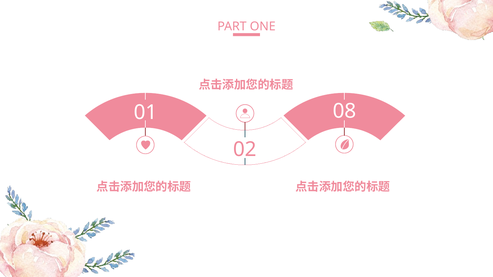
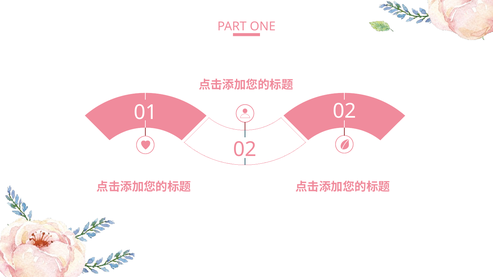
01 08: 08 -> 02
